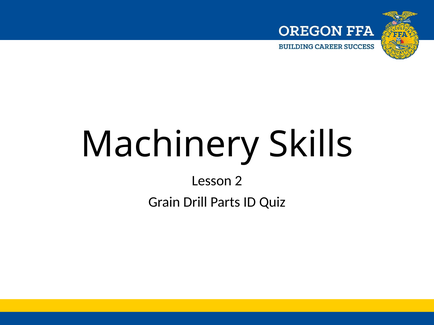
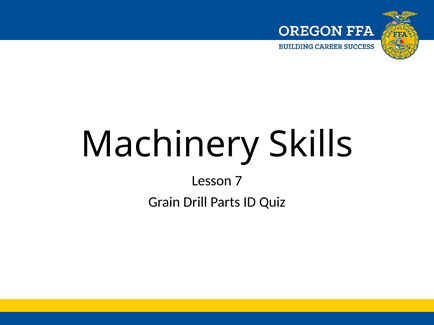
2: 2 -> 7
